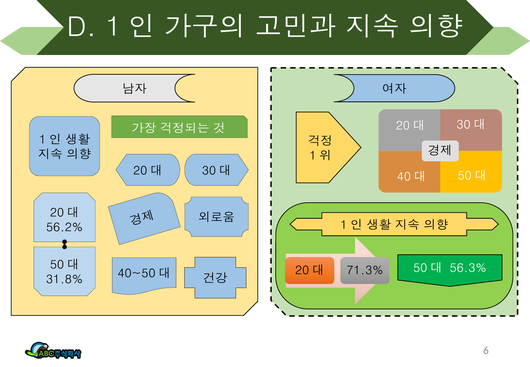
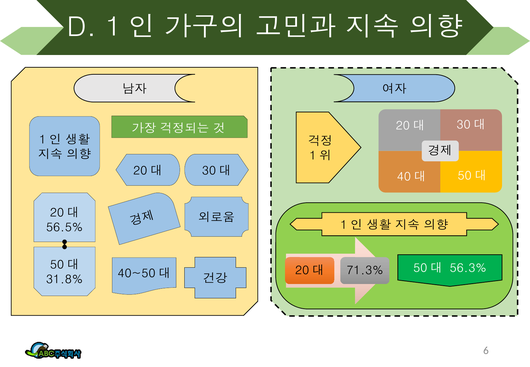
56.2%: 56.2% -> 56.5%
